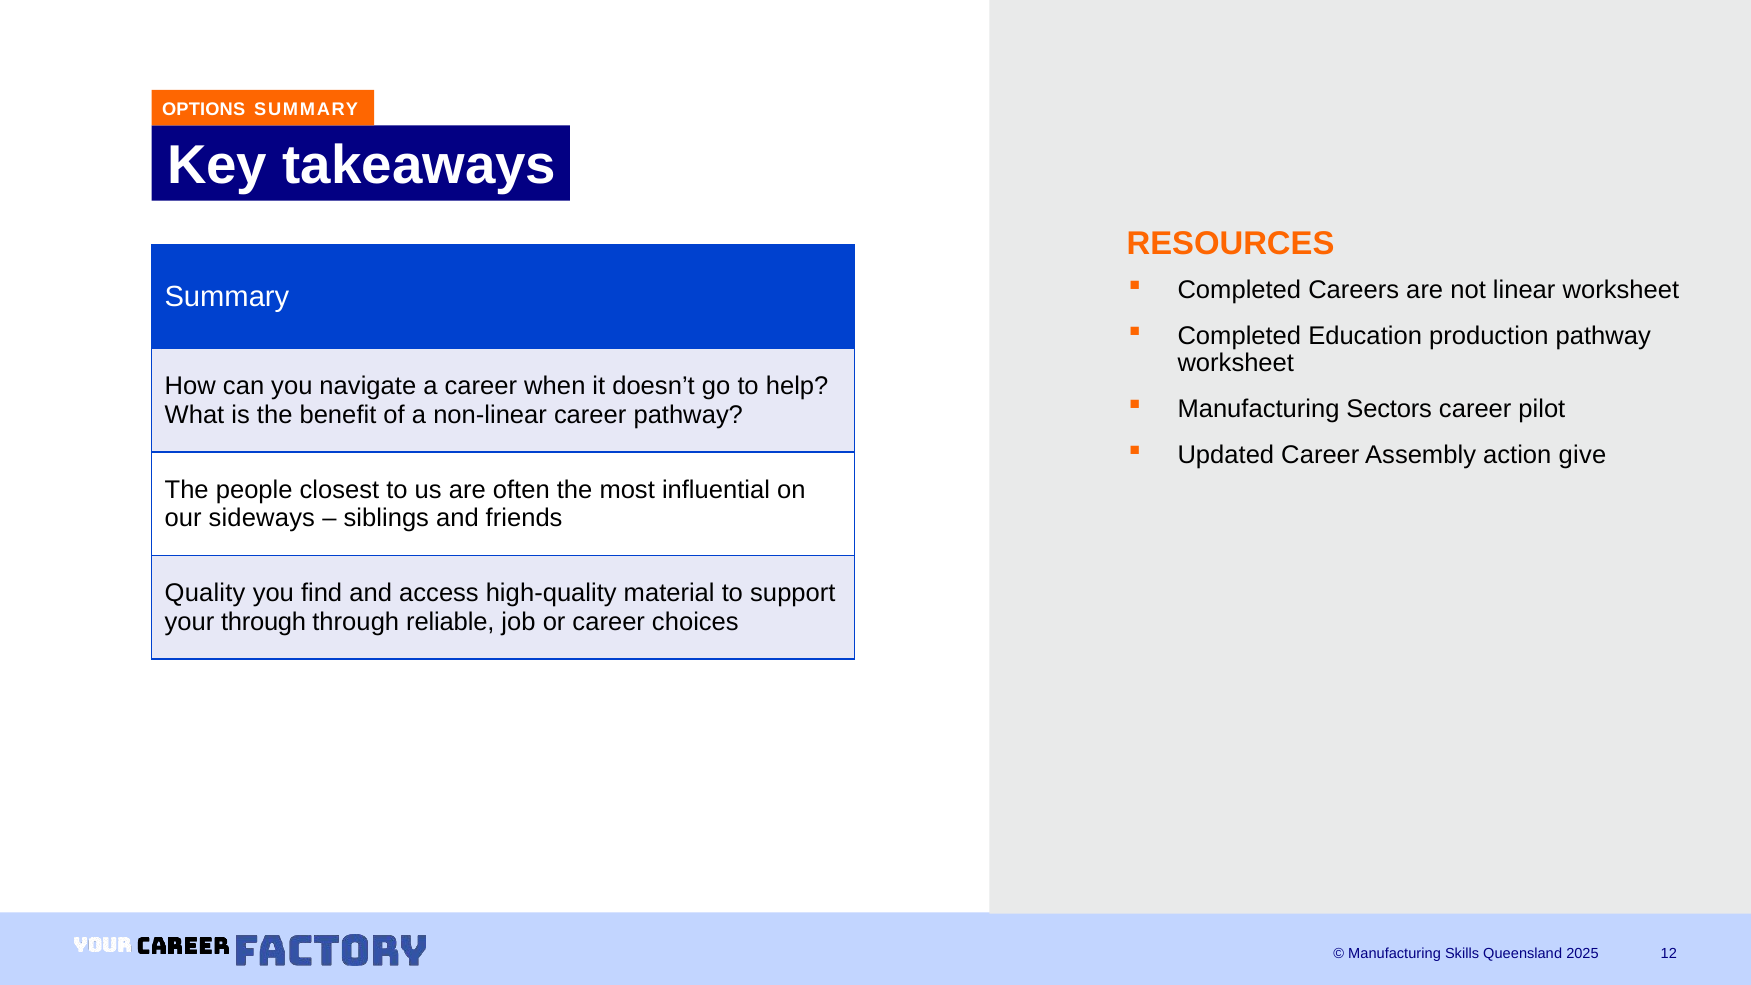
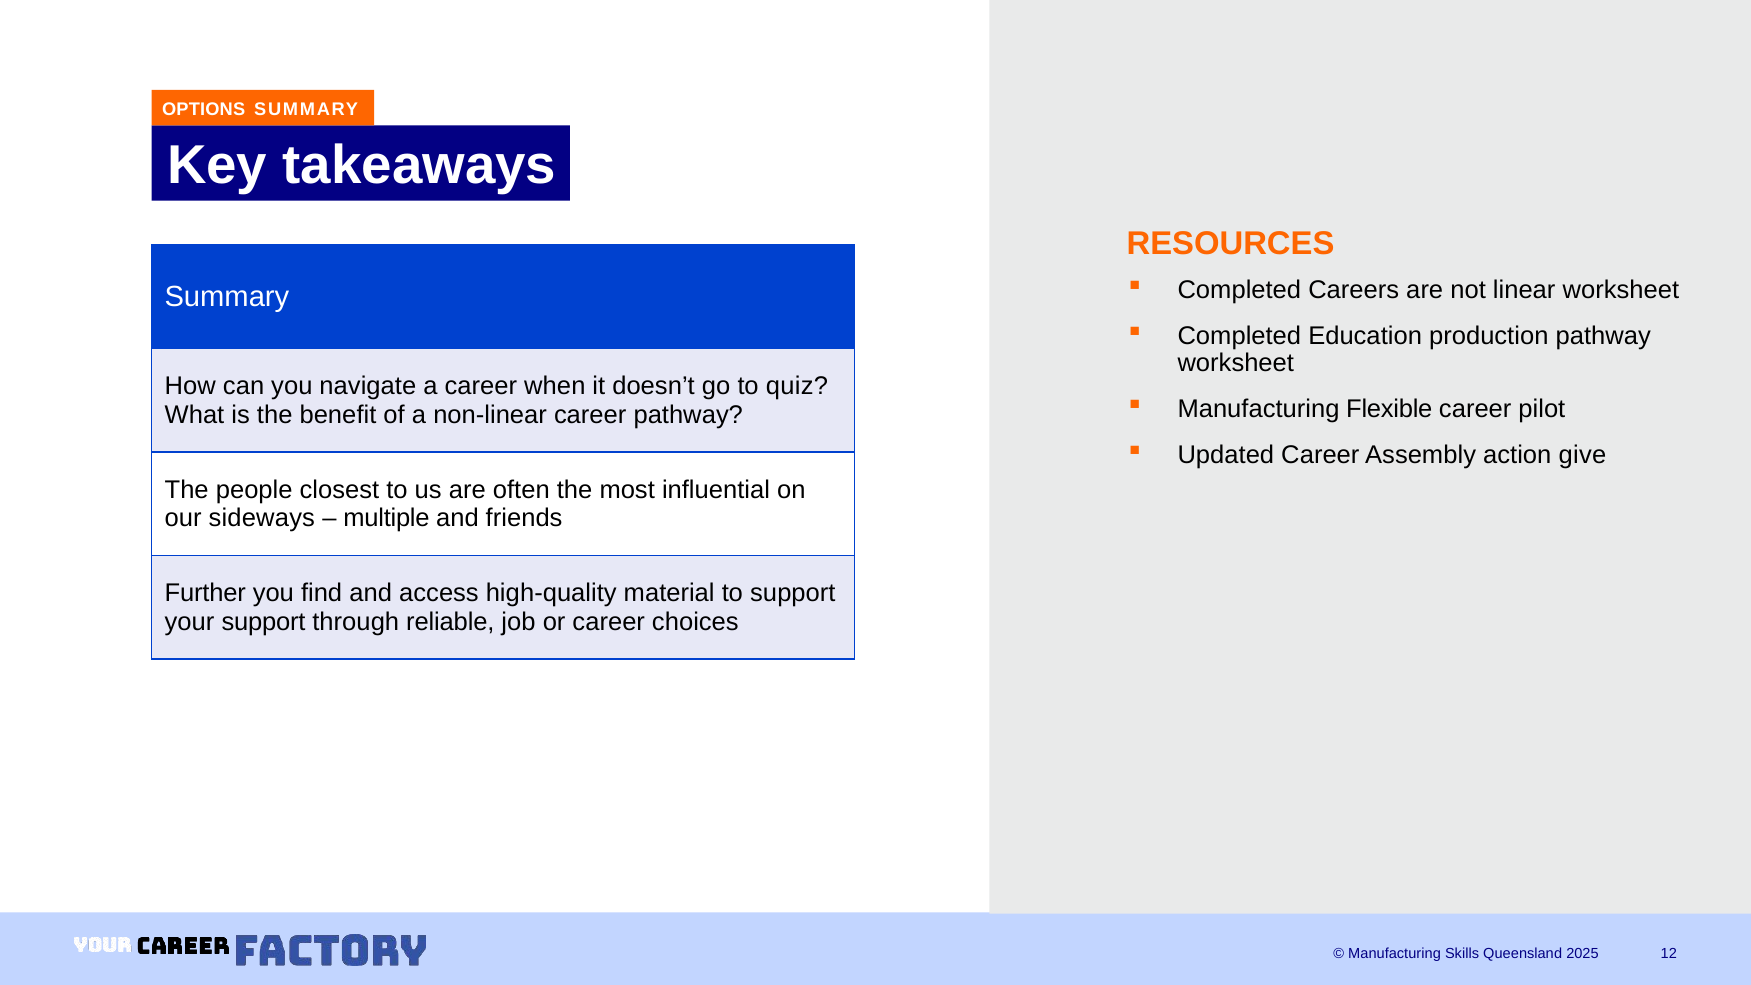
help: help -> quiz
Sectors: Sectors -> Flexible
siblings: siblings -> multiple
Quality: Quality -> Further
your through: through -> support
